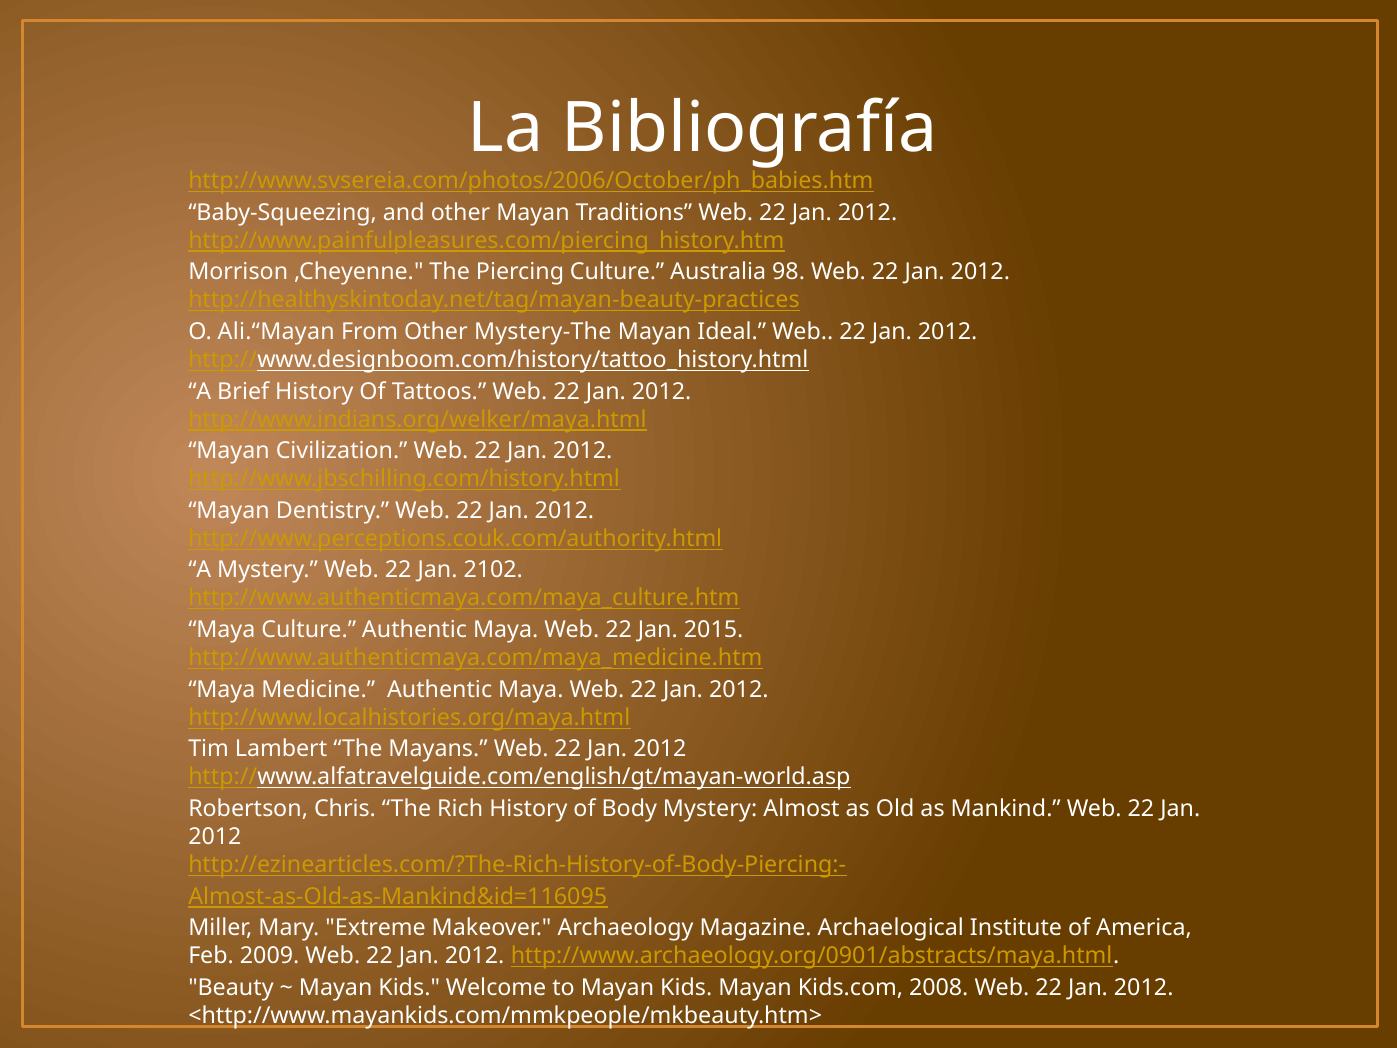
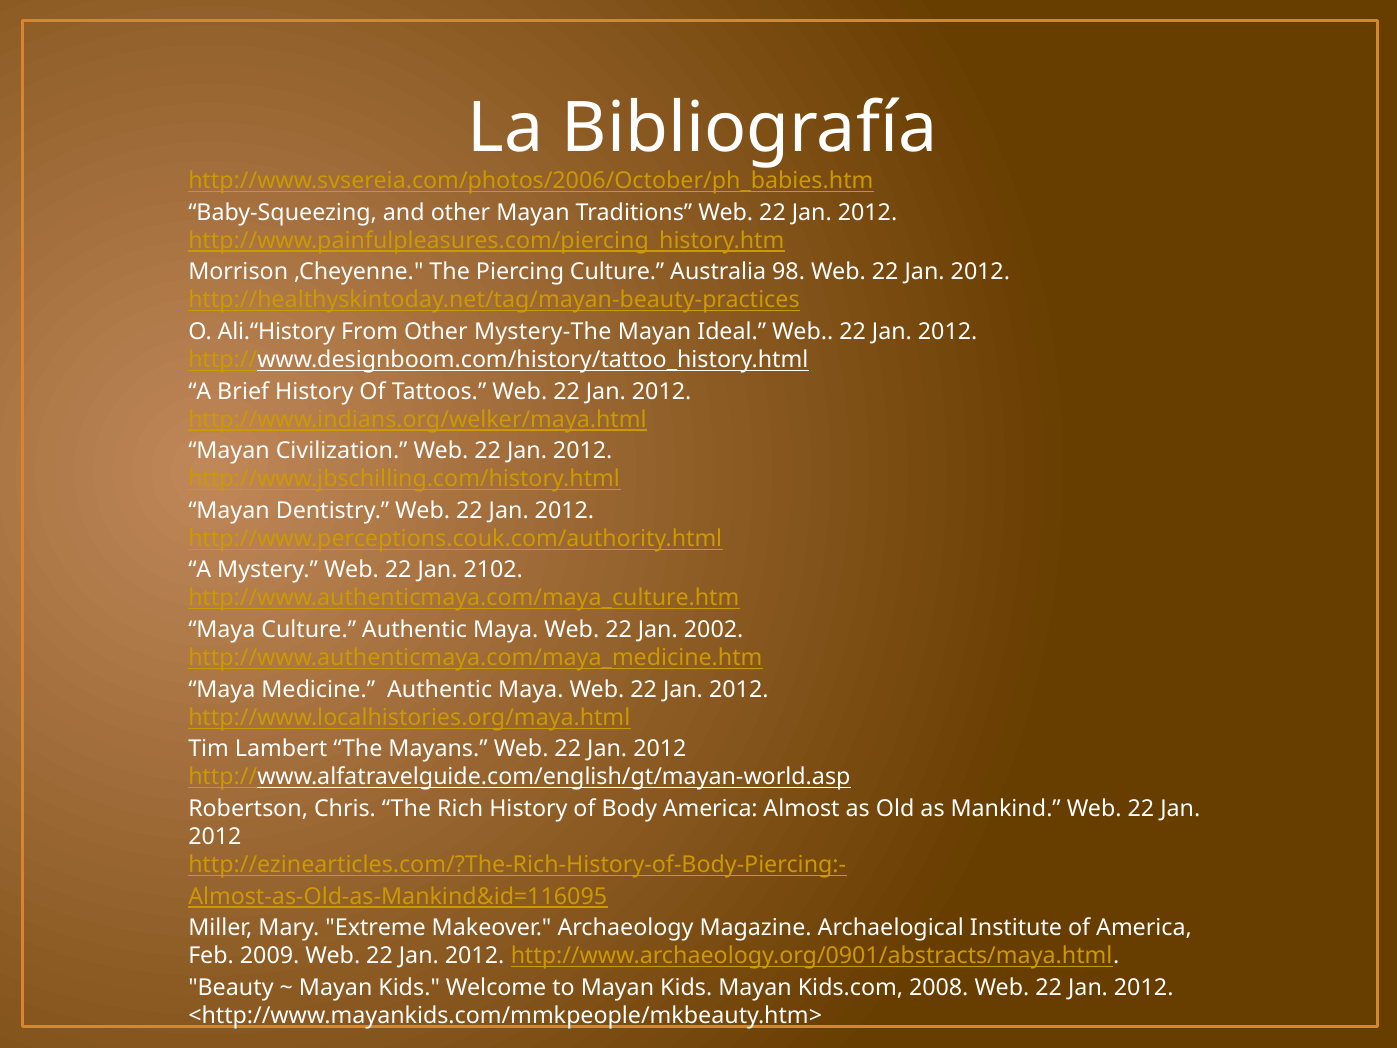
Ali.“Mayan: Ali.“Mayan -> Ali.“History
2015: 2015 -> 2002
Body Mystery: Mystery -> America
